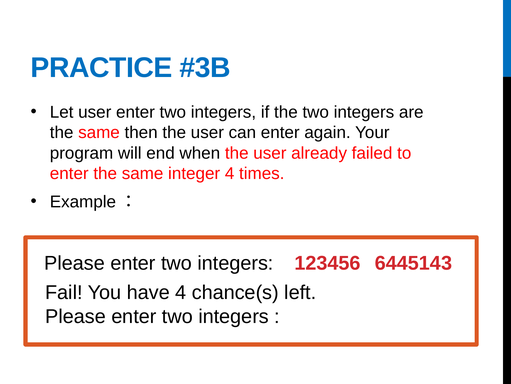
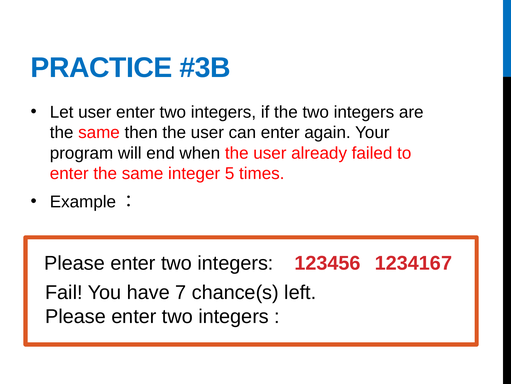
integer 4: 4 -> 5
6445143: 6445143 -> 1234167
have 4: 4 -> 7
